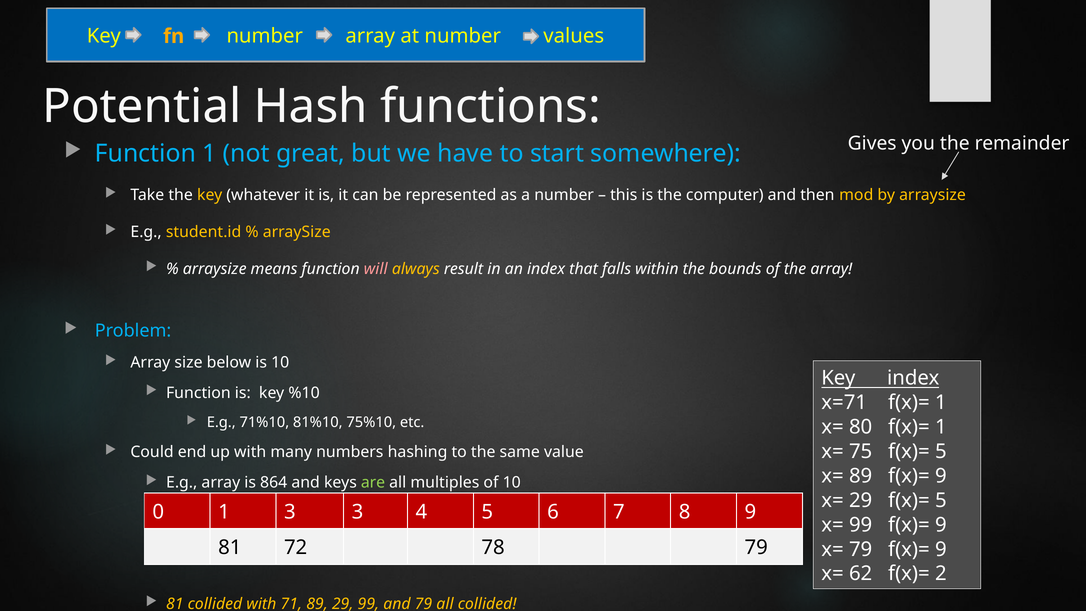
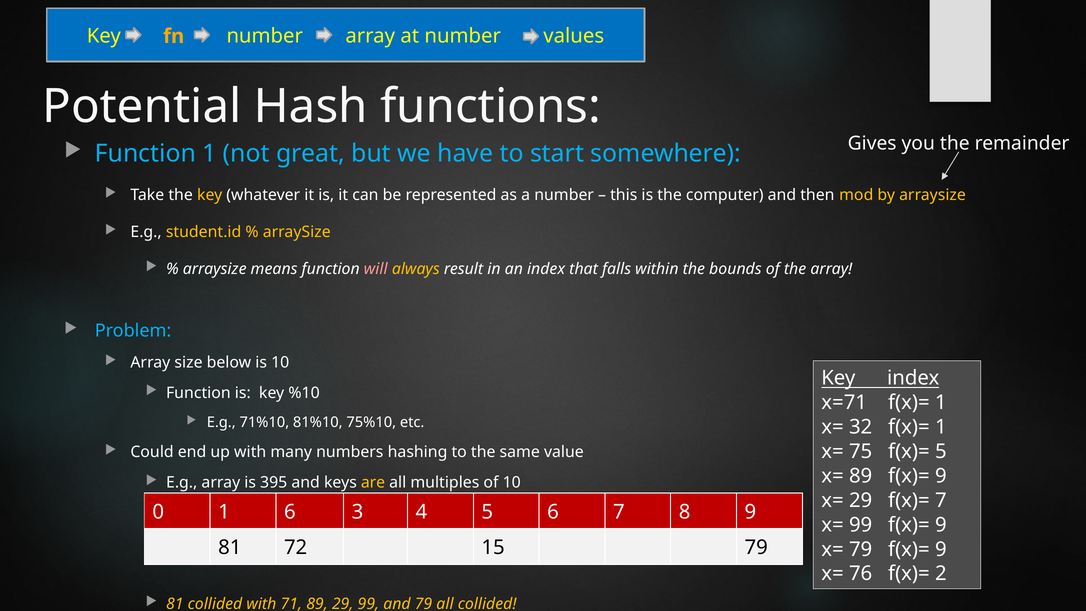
80: 80 -> 32
864: 864 -> 395
are colour: light green -> yellow
29 f(x)= 5: 5 -> 7
1 3: 3 -> 6
78: 78 -> 15
62: 62 -> 76
